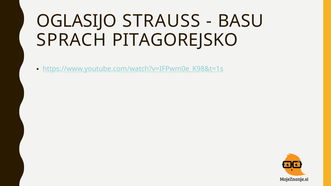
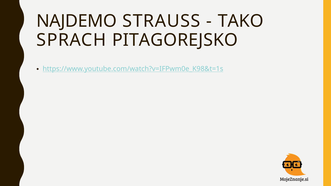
OGLASIJO: OGLASIJO -> NAJDEMO
BASU: BASU -> TAKO
